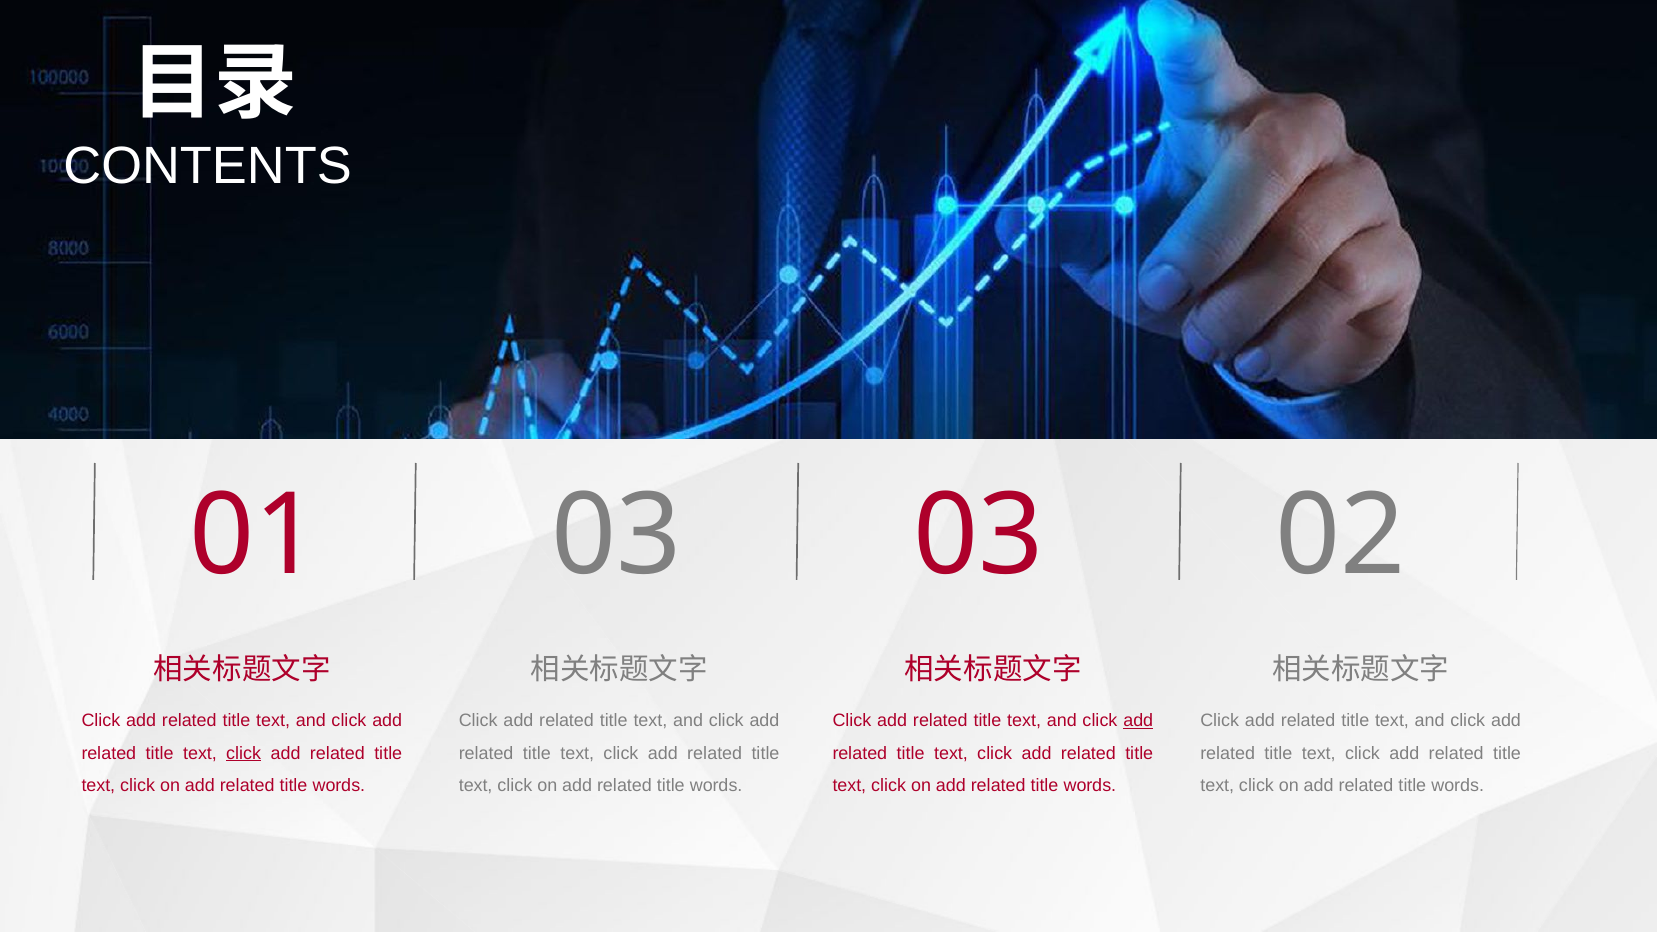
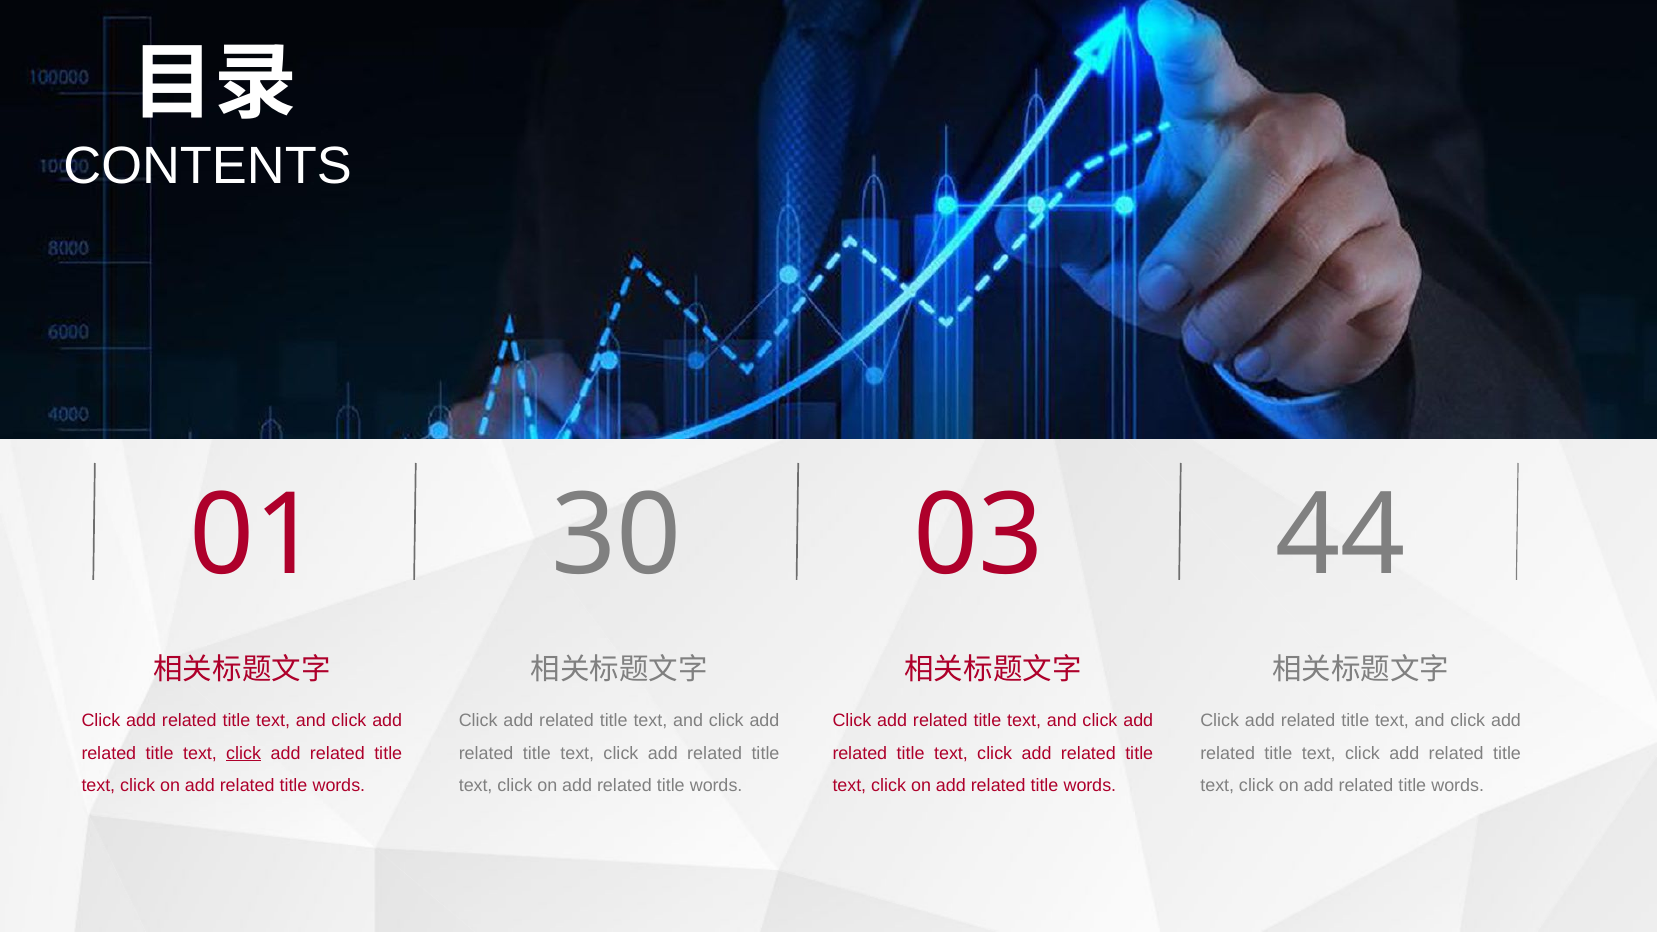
01 03: 03 -> 30
02: 02 -> 44
add at (1138, 721) underline: present -> none
